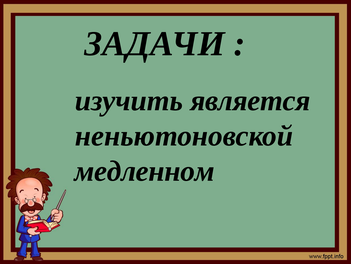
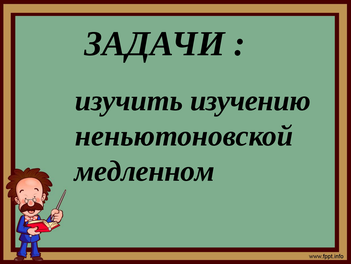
является: является -> изучению
